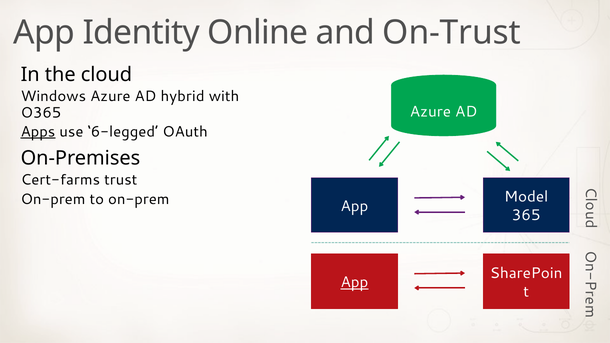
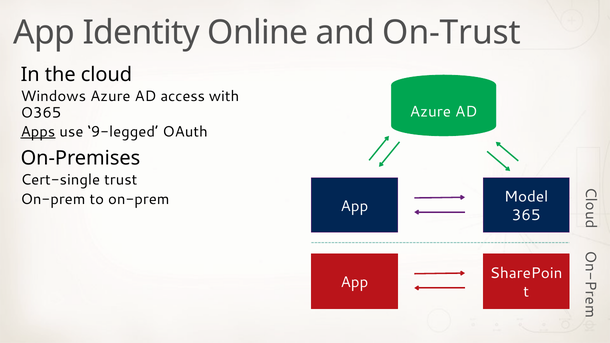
hybrid: hybrid -> access
6-legged: 6-legged -> 9-legged
Cert-farms: Cert-farms -> Cert-single
App at (354, 282) underline: present -> none
